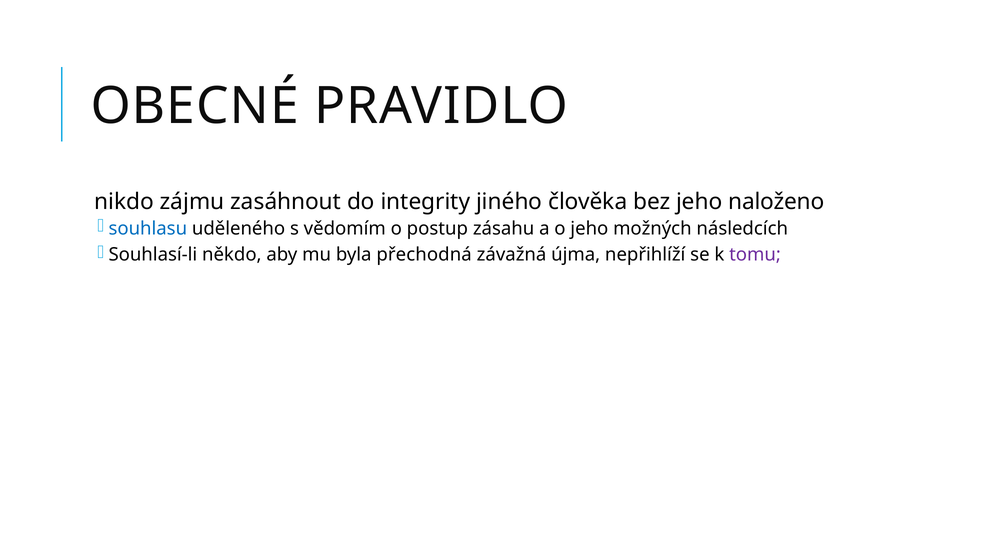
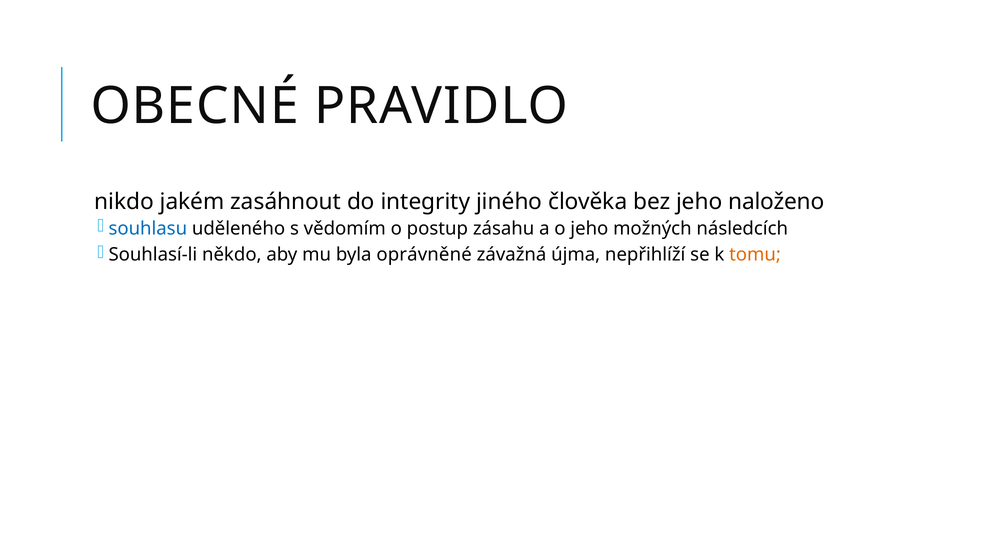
zájmu: zájmu -> jakém
přechodná: přechodná -> oprávněné
tomu colour: purple -> orange
